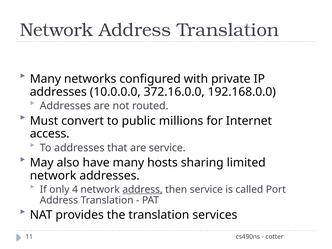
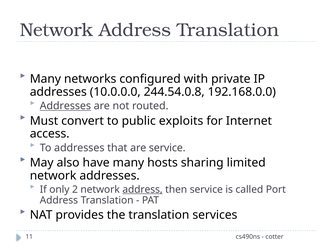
372.16.0.0: 372.16.0.0 -> 244.54.0.8
Addresses at (65, 106) underline: none -> present
millions: millions -> exploits
4: 4 -> 2
